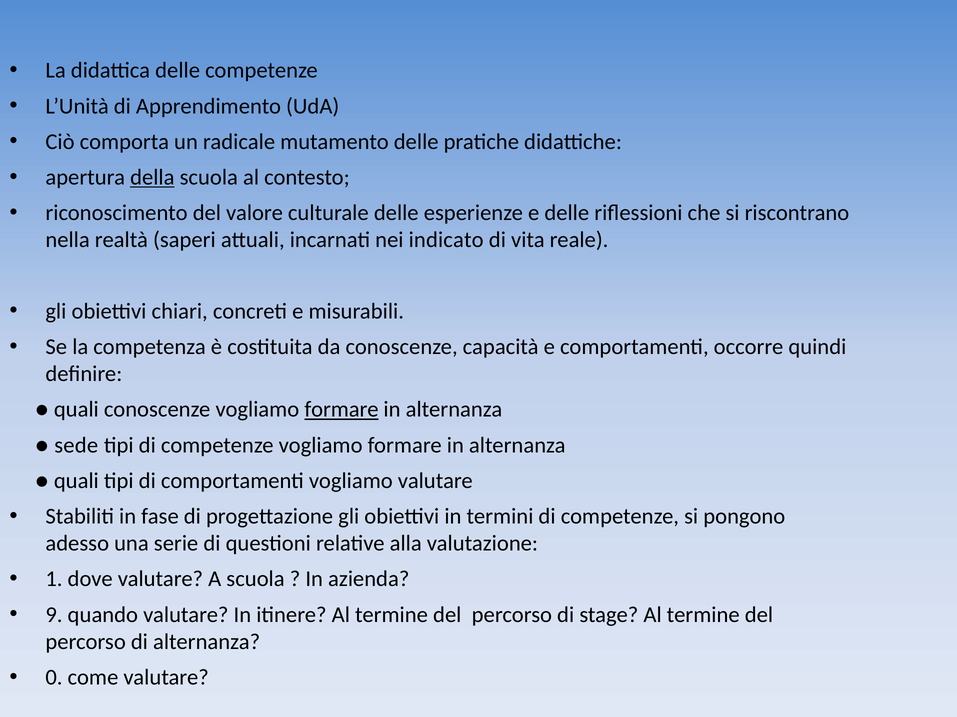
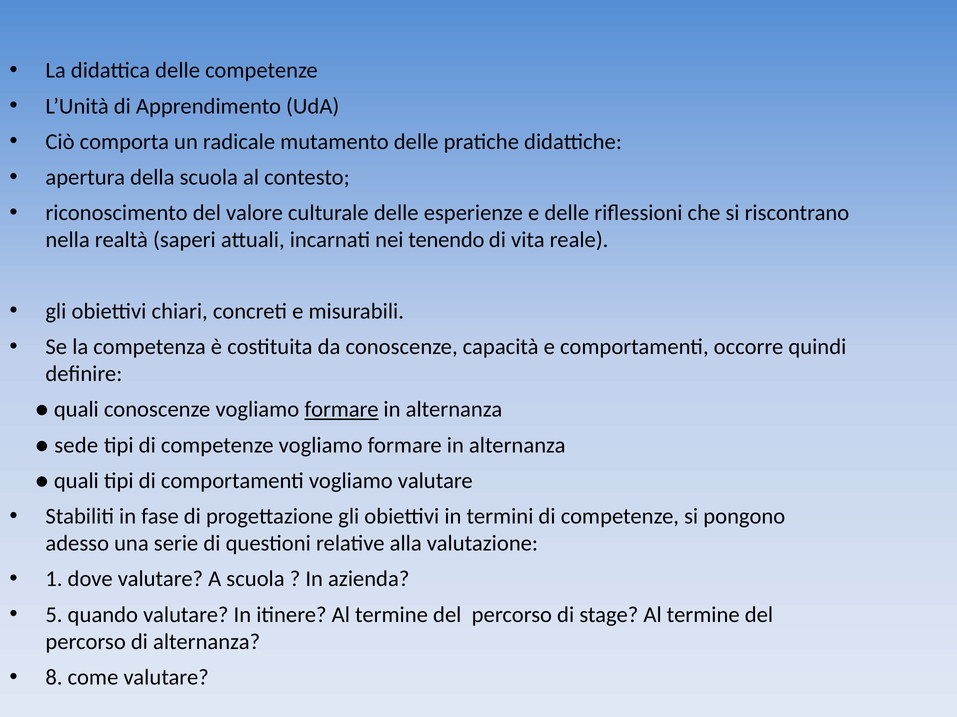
della underline: present -> none
indicato: indicato -> tenendo
9: 9 -> 5
0: 0 -> 8
